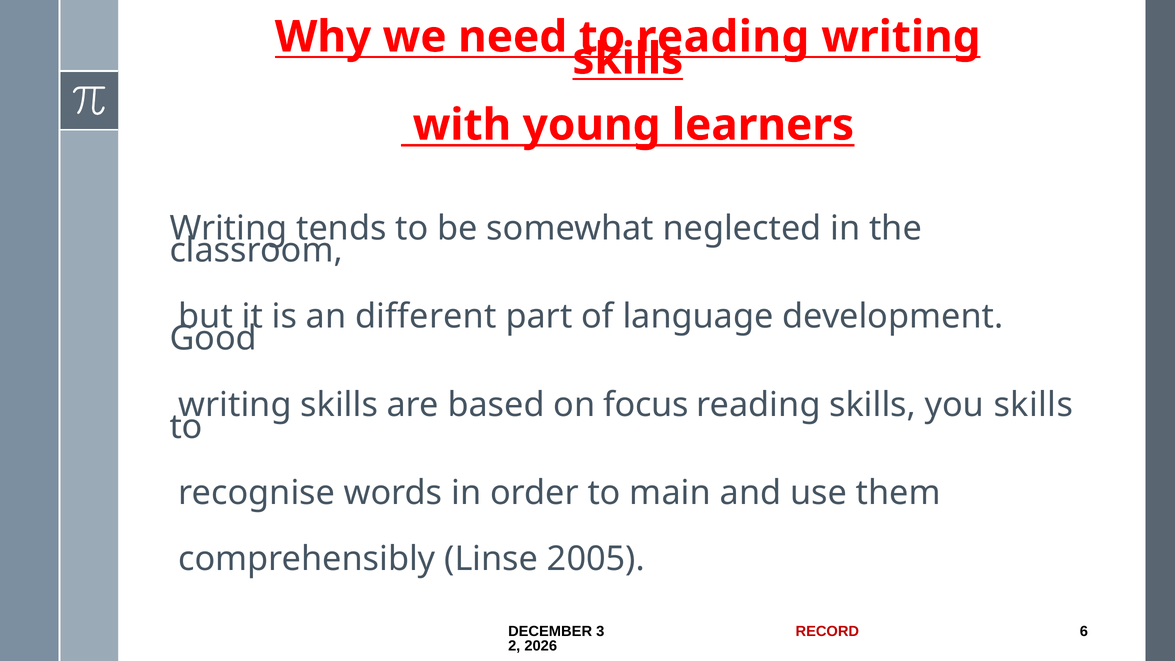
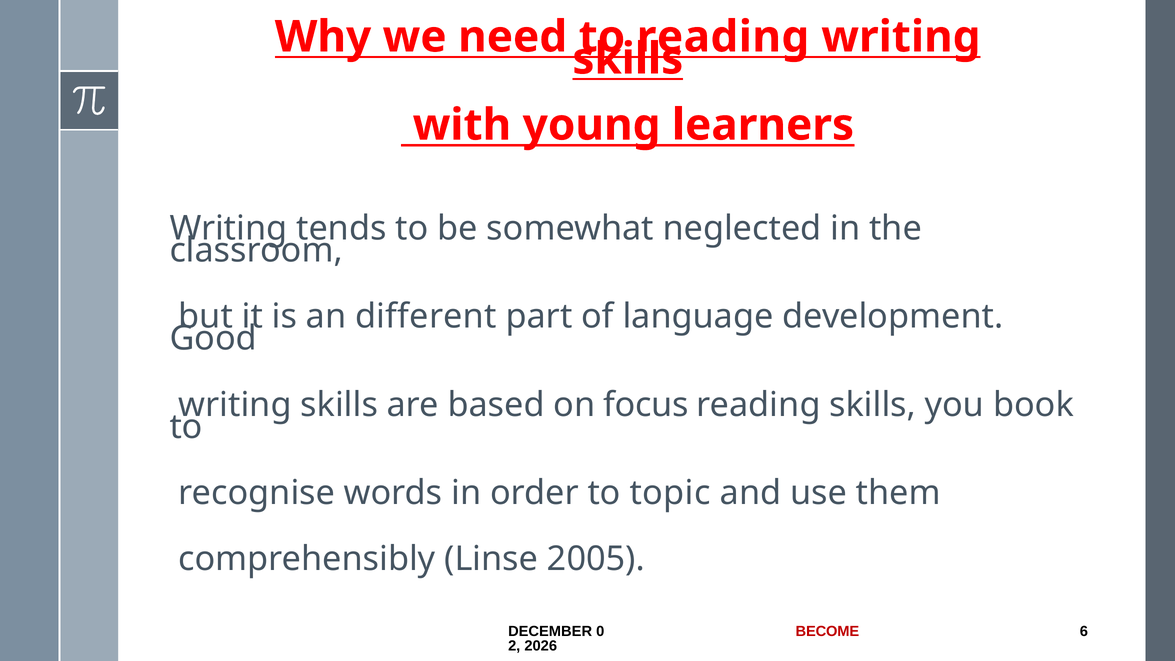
you skills: skills -> book
main: main -> topic
3: 3 -> 0
RECORD: RECORD -> BECOME
